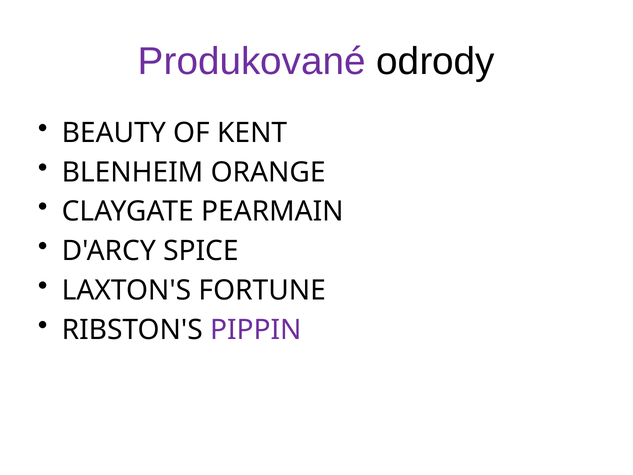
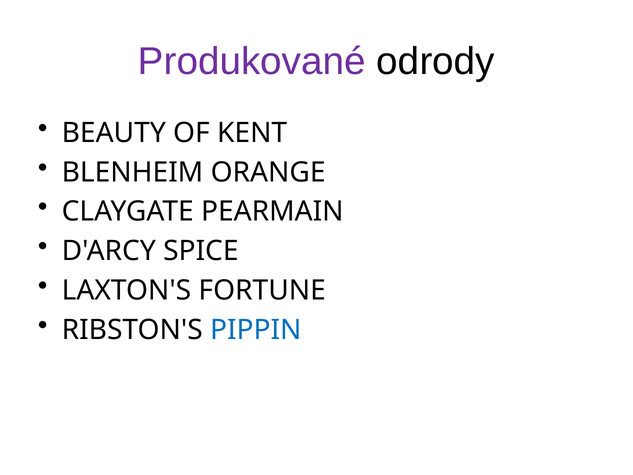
PIPPIN colour: purple -> blue
